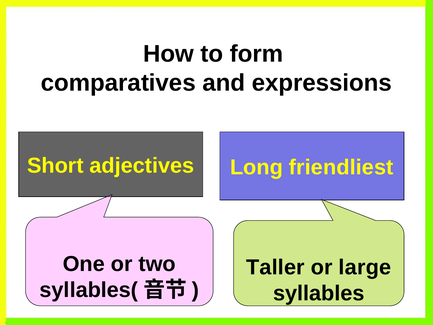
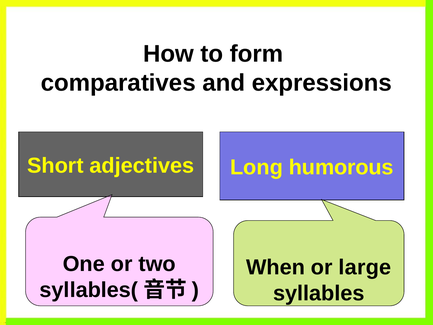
friendliest: friendliest -> humorous
Taller: Taller -> When
